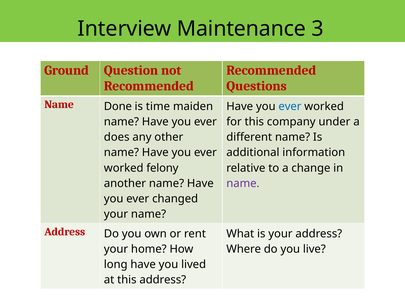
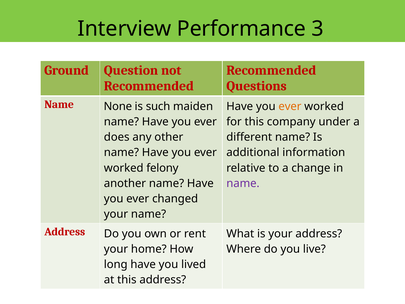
Maintenance: Maintenance -> Performance
Done: Done -> None
time: time -> such
ever at (290, 106) colour: blue -> orange
